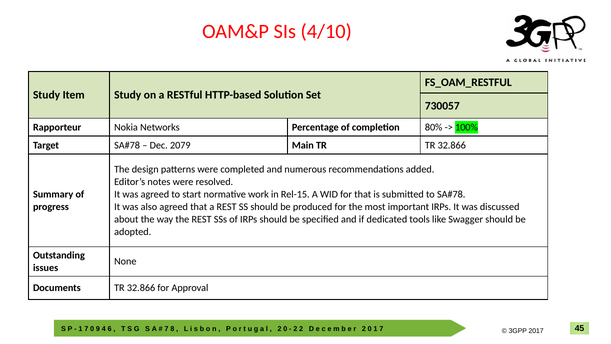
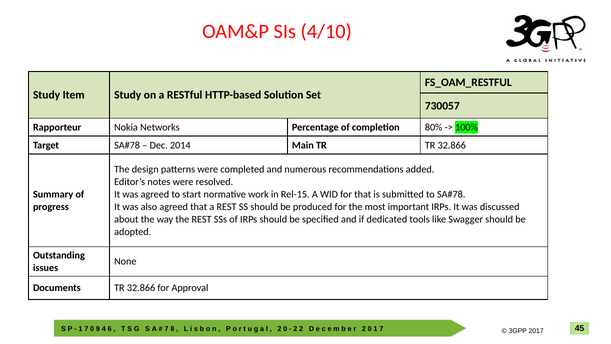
2079: 2079 -> 2014
